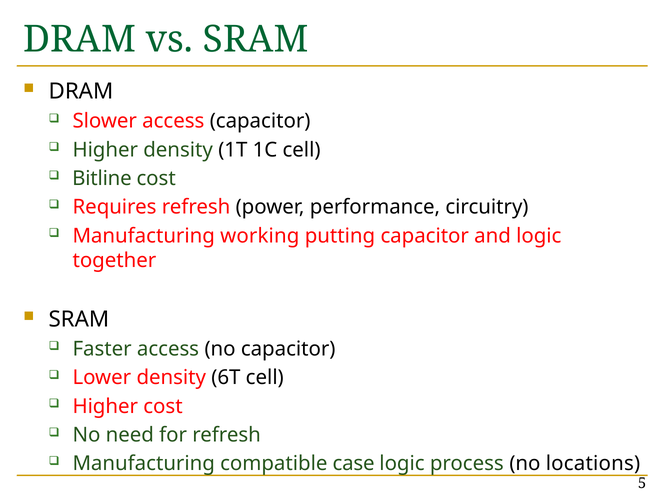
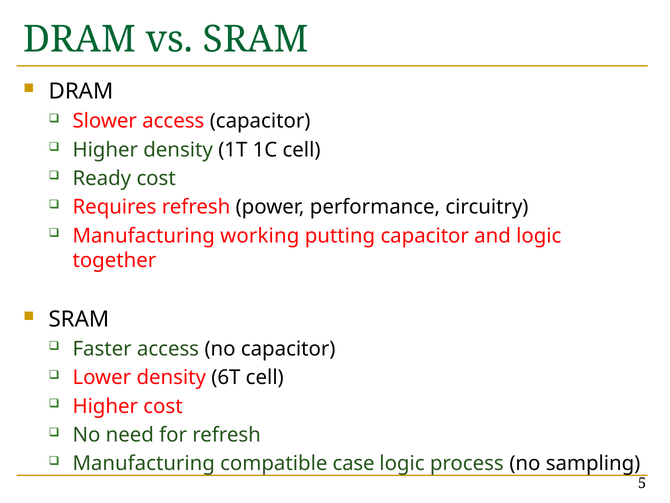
Bitline: Bitline -> Ready
locations: locations -> sampling
